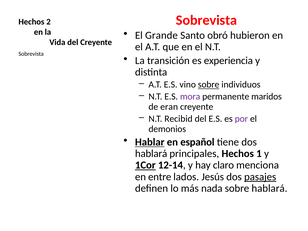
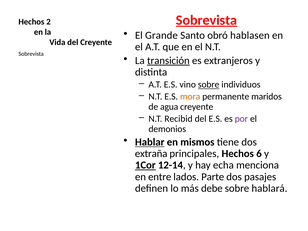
Sobrevista at (207, 20) underline: none -> present
hubieron: hubieron -> hablasen
transición underline: none -> present
experiencia: experiencia -> extranjeros
mora colour: purple -> orange
eran: eran -> agua
español: español -> mismos
hablará at (151, 154): hablará -> extraña
1: 1 -> 6
claro: claro -> echa
Jesús: Jesús -> Parte
pasajes underline: present -> none
nada: nada -> debe
